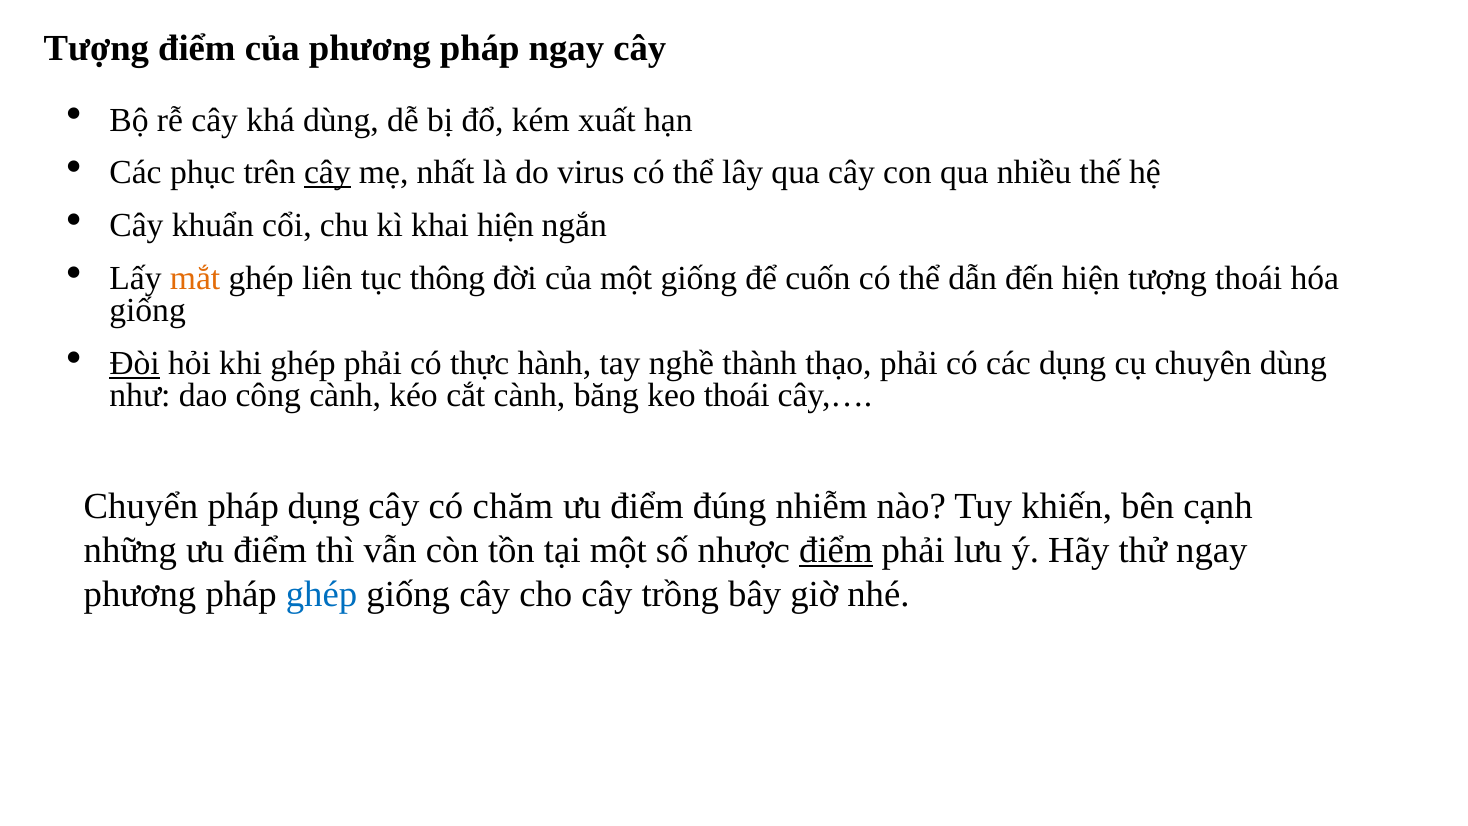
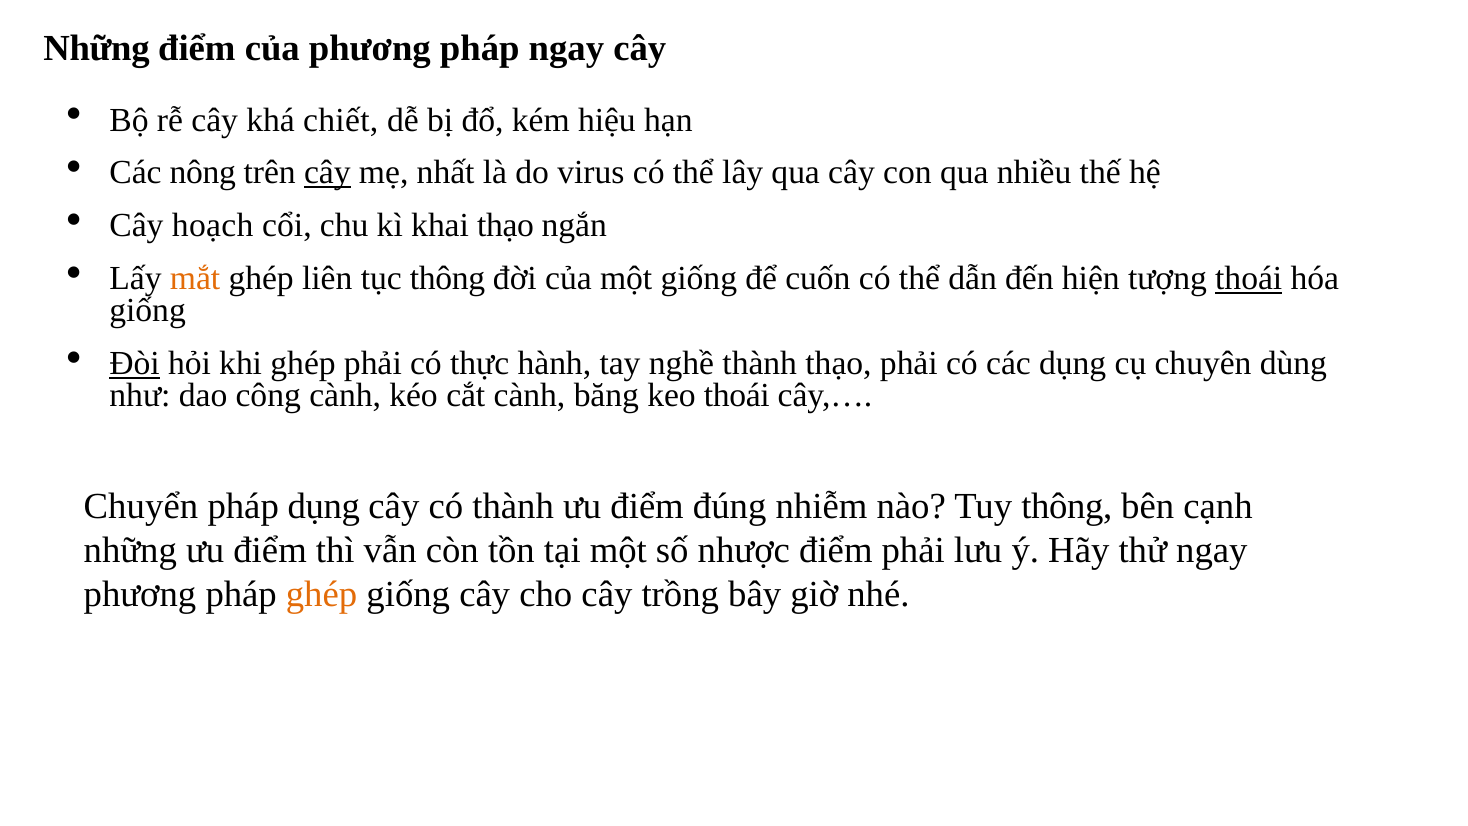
Tượng at (96, 48): Tượng -> Những
khá dùng: dùng -> chiết
xuất: xuất -> hiệu
phục: phục -> nông
khuẩn: khuẩn -> hoạch
khai hiện: hiện -> thạo
thoái at (1249, 278) underline: none -> present
có chăm: chăm -> thành
Tuy khiến: khiến -> thông
điểm at (836, 550) underline: present -> none
ghép at (322, 594) colour: blue -> orange
